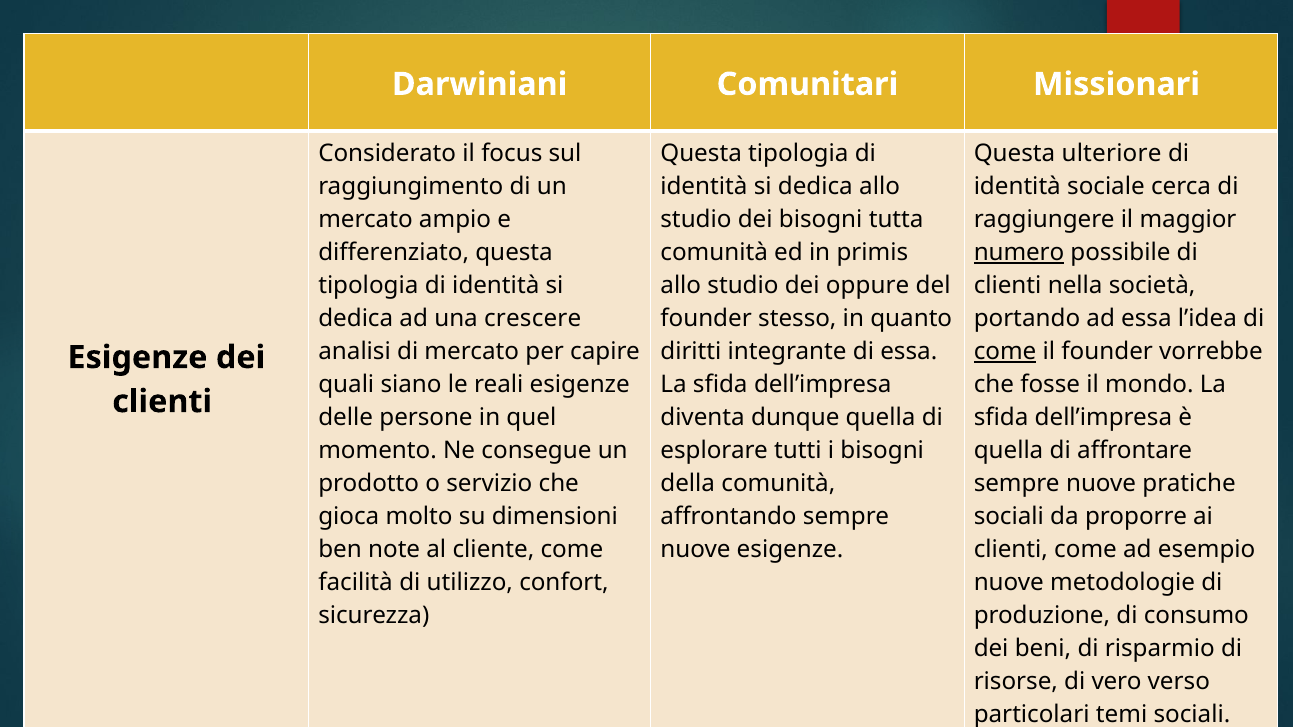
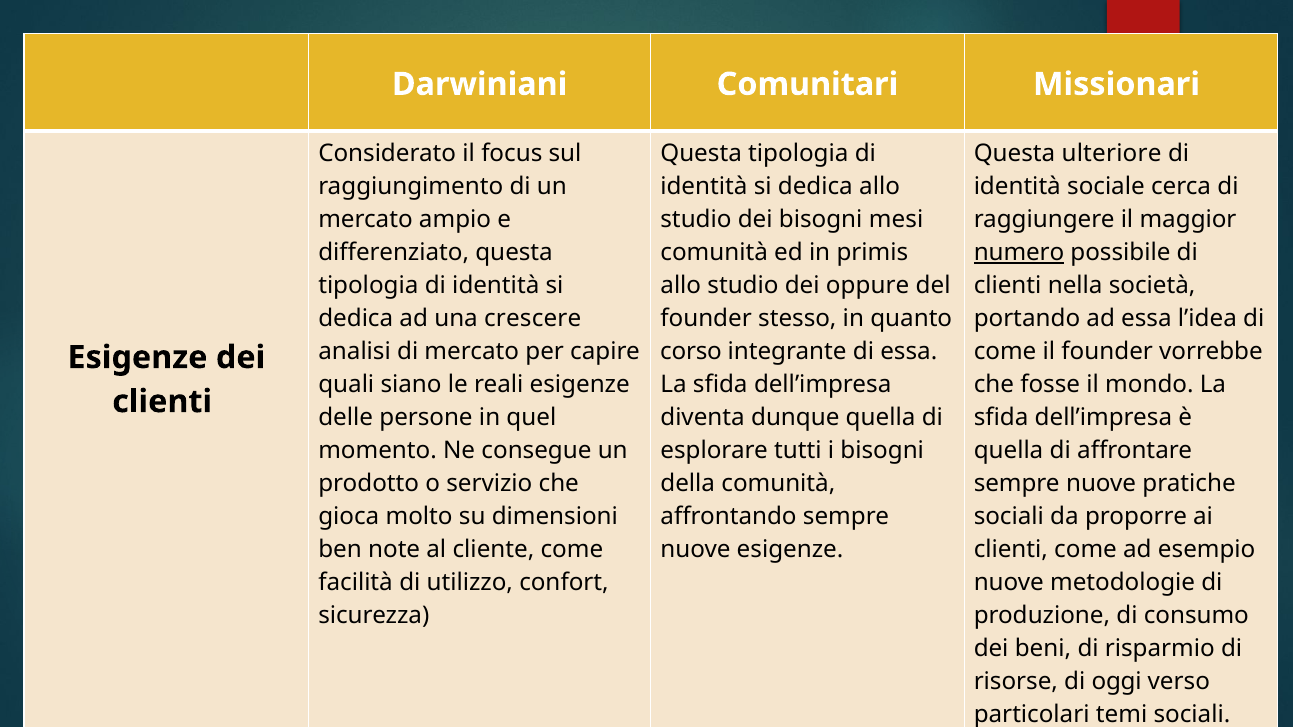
tutta: tutta -> mesi
diritti: diritti -> corso
come at (1005, 352) underline: present -> none
vero: vero -> oggi
